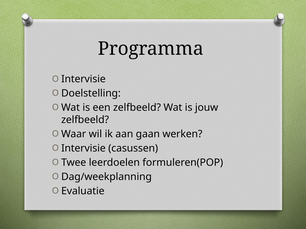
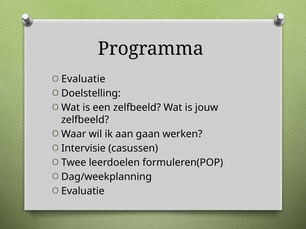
Intervisie at (83, 79): Intervisie -> Evaluatie
